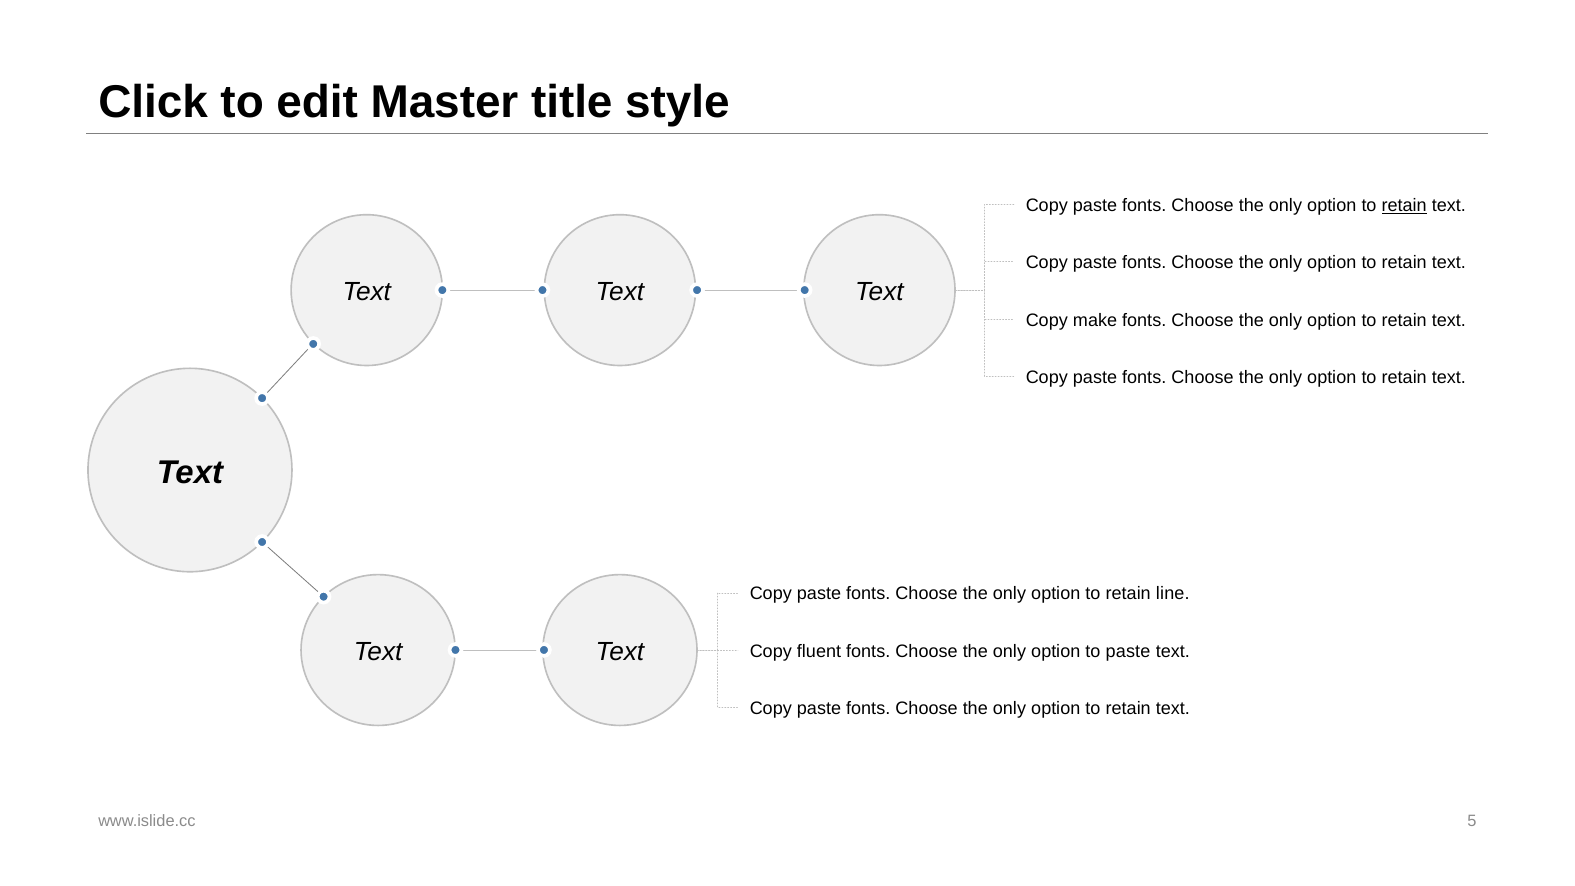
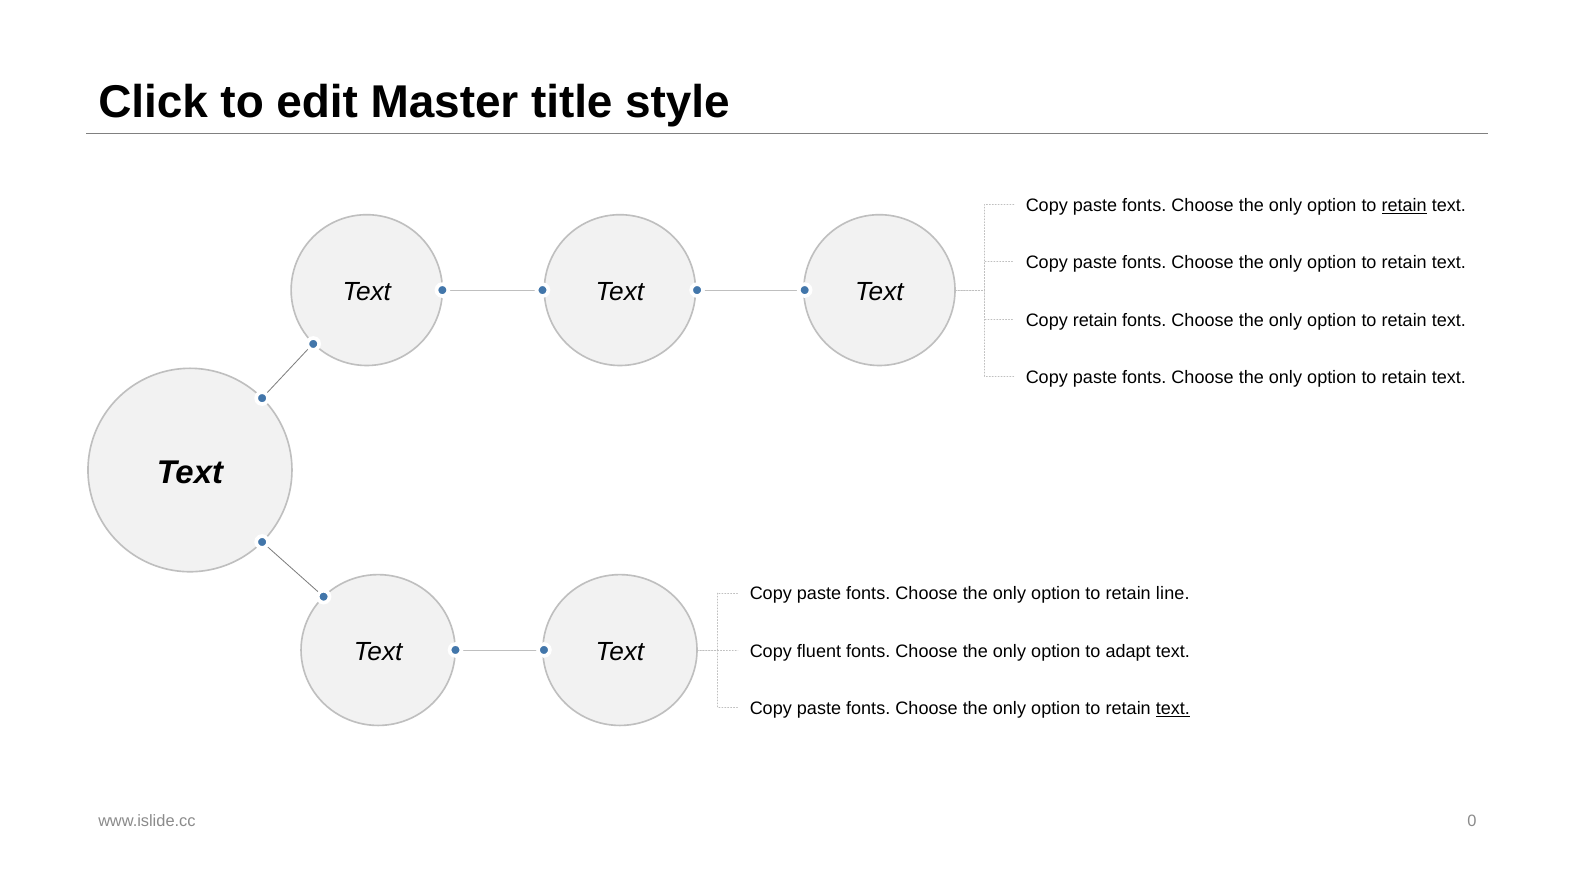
Copy make: make -> retain
to paste: paste -> adapt
text at (1173, 709) underline: none -> present
5: 5 -> 0
